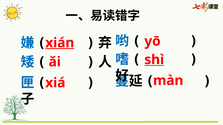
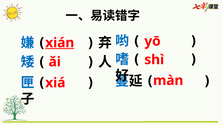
shì underline: present -> none
